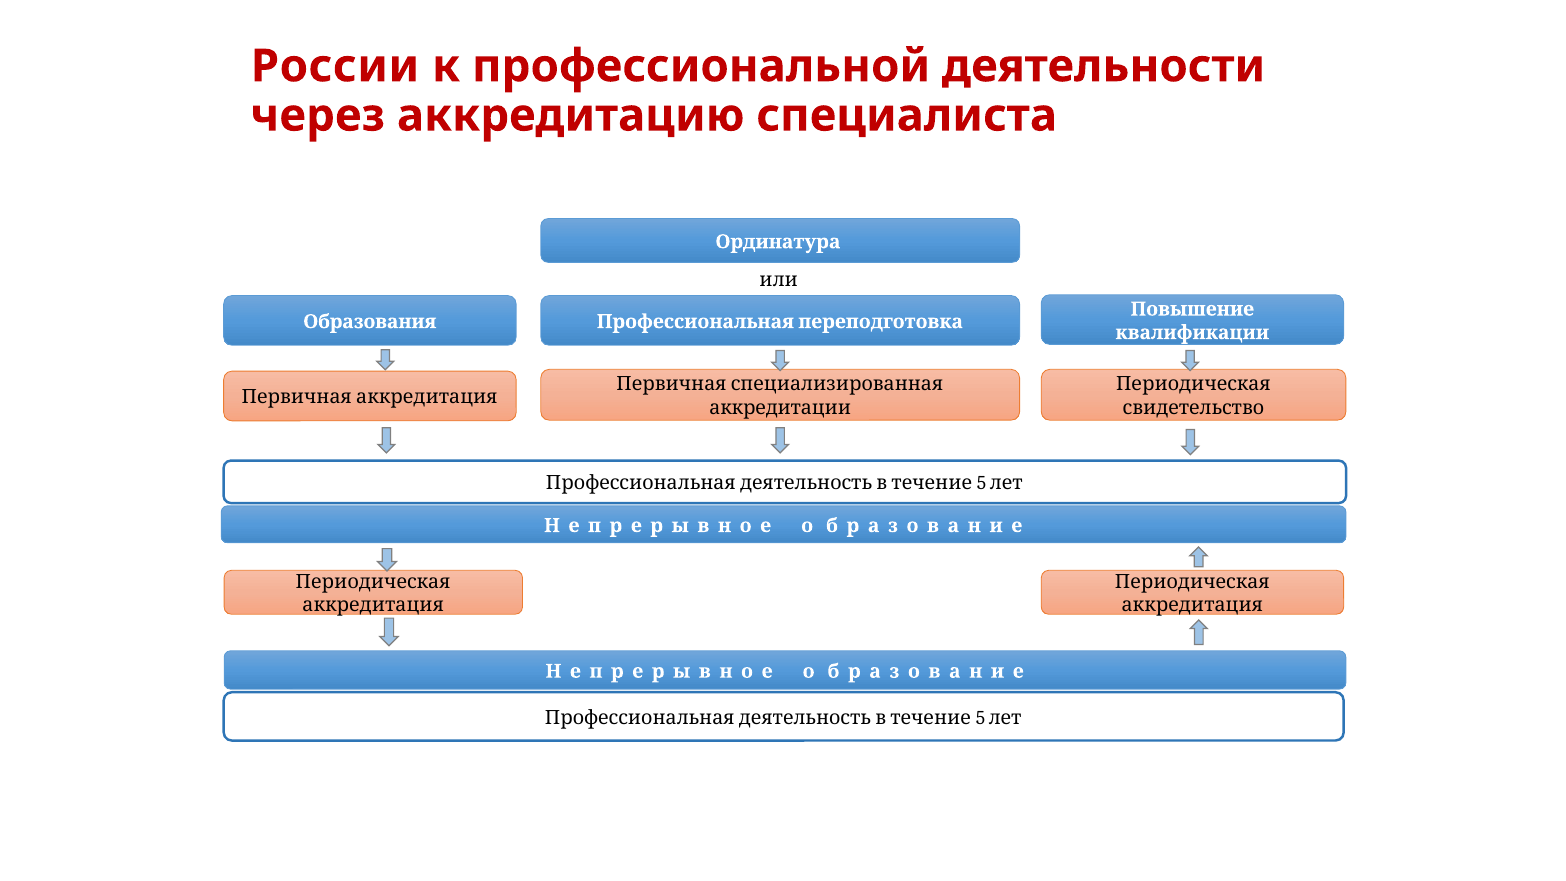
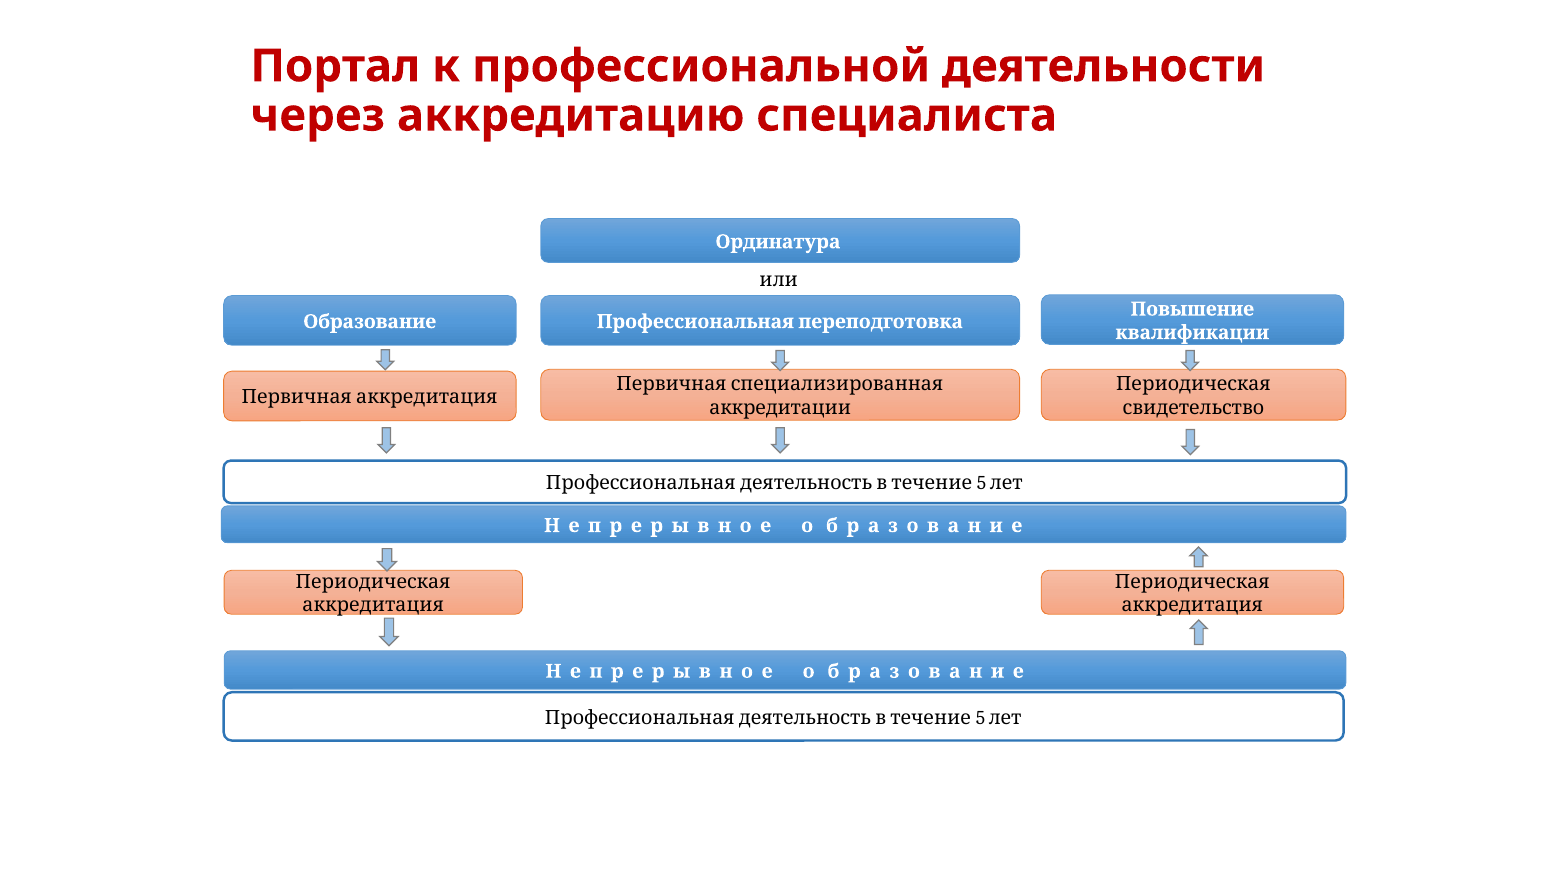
России: России -> Портал
Образования: Образования -> Образование
